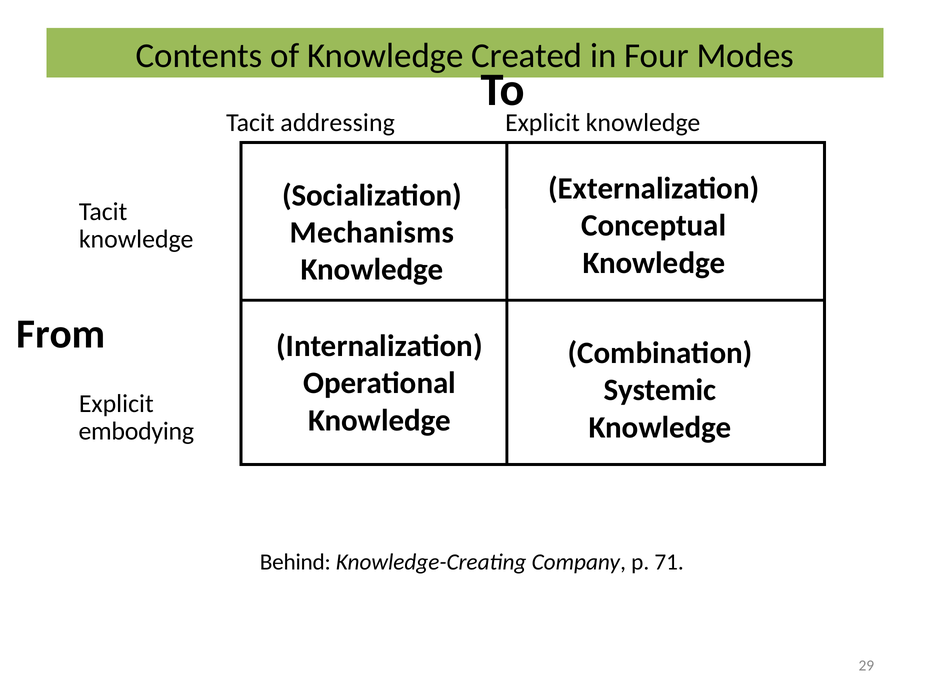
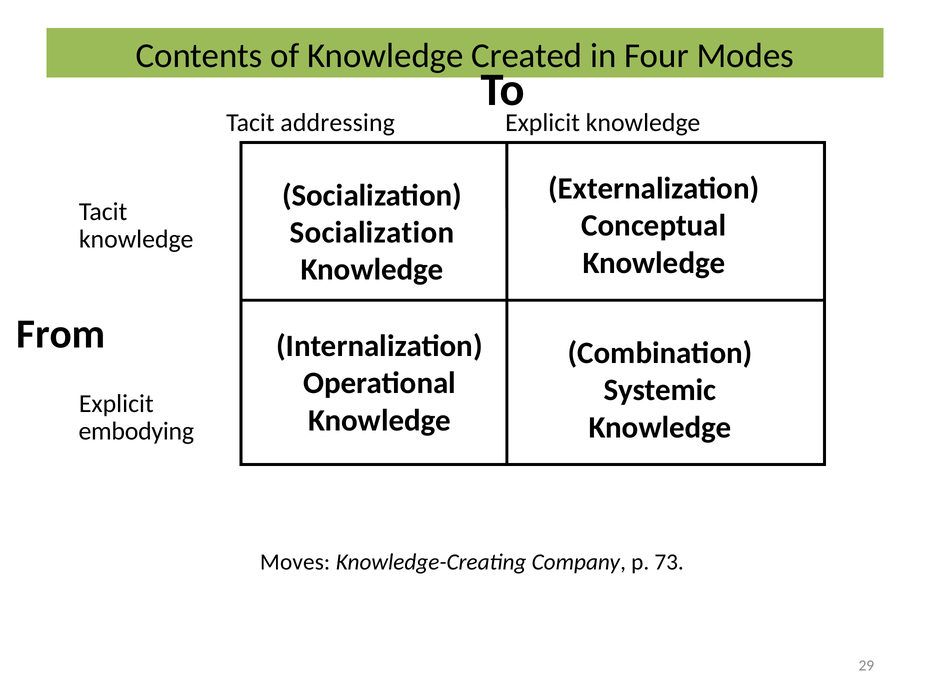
Mechanisms at (372, 233): Mechanisms -> Socialization
Behind: Behind -> Moves
71: 71 -> 73
